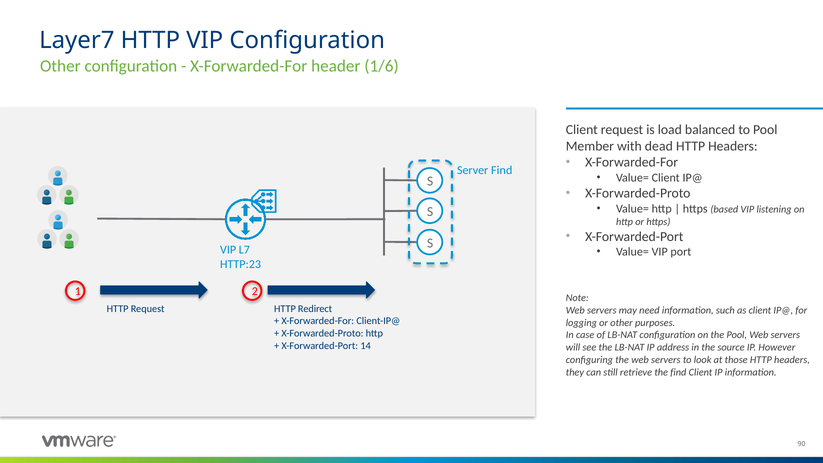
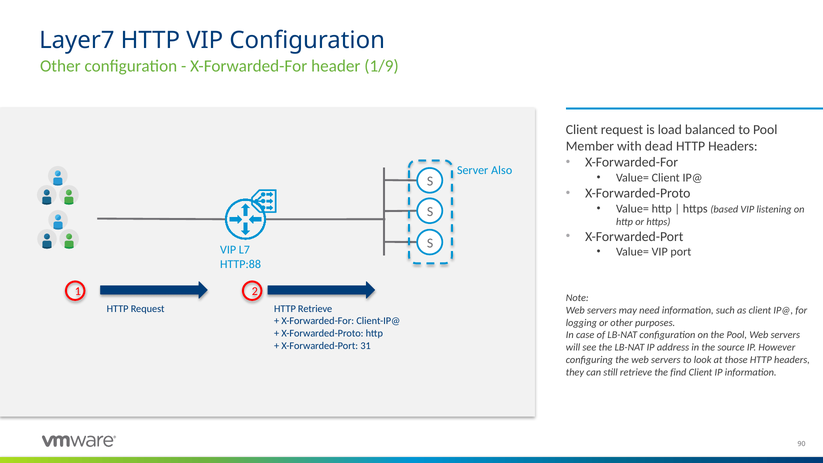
1/6: 1/6 -> 1/9
Server Find: Find -> Also
HTTP:23: HTTP:23 -> HTTP:88
HTTP Redirect: Redirect -> Retrieve
14: 14 -> 31
